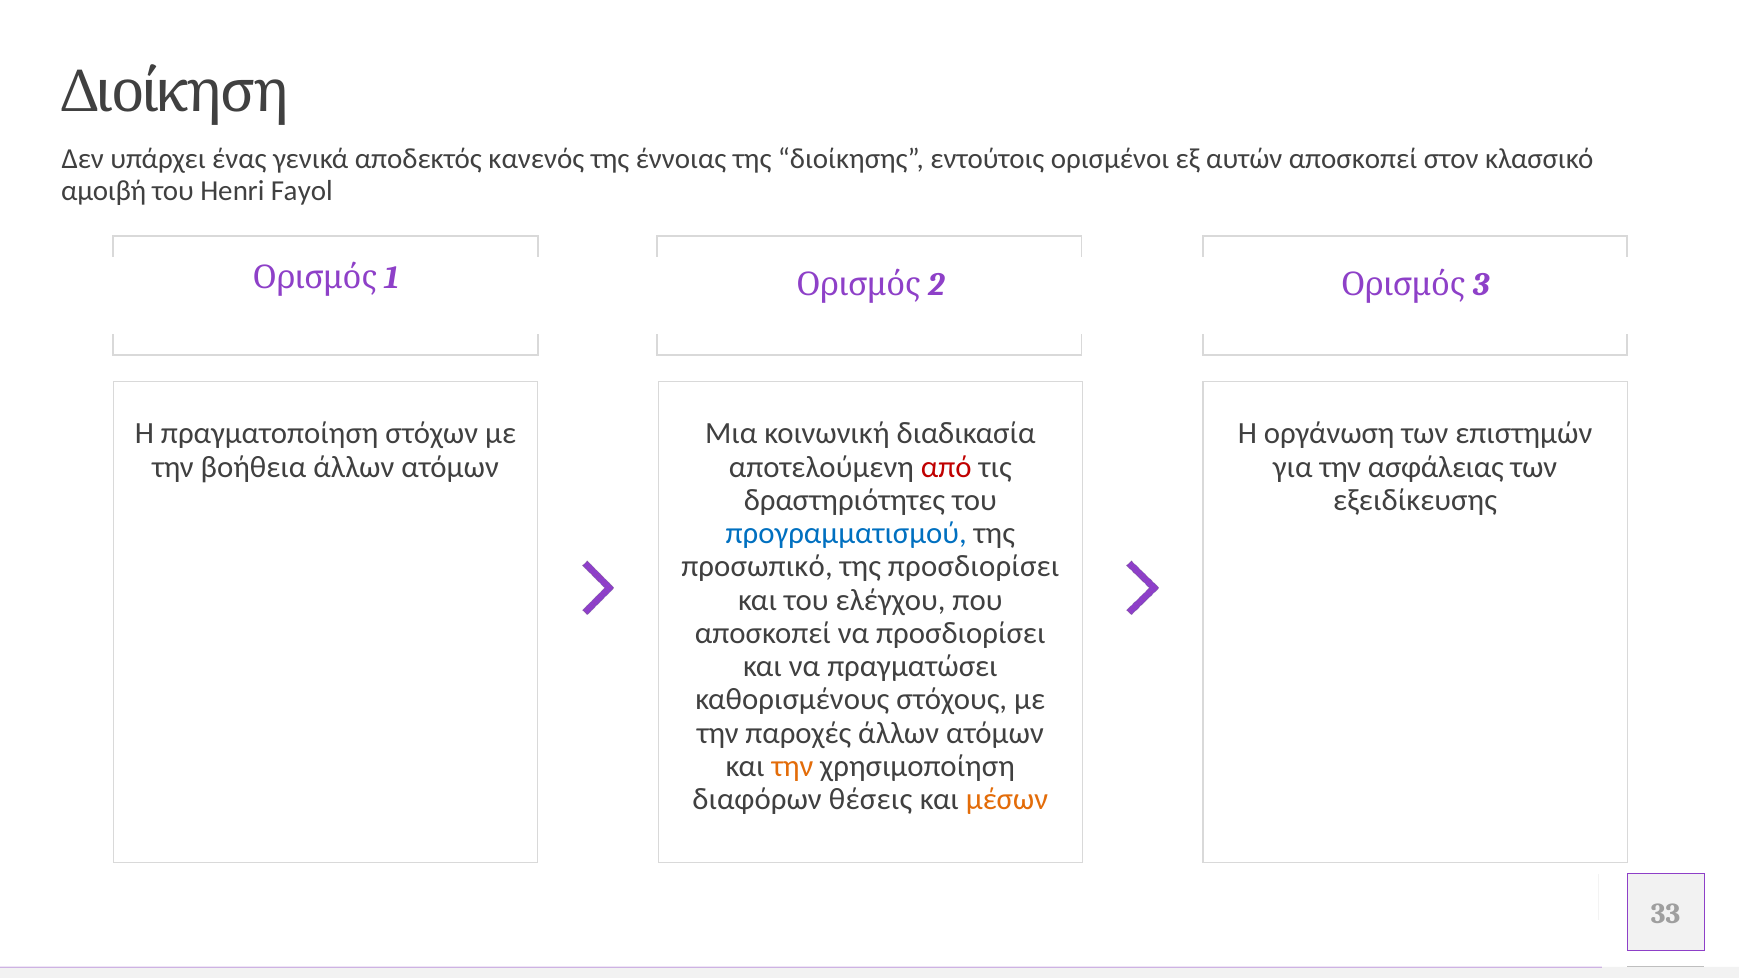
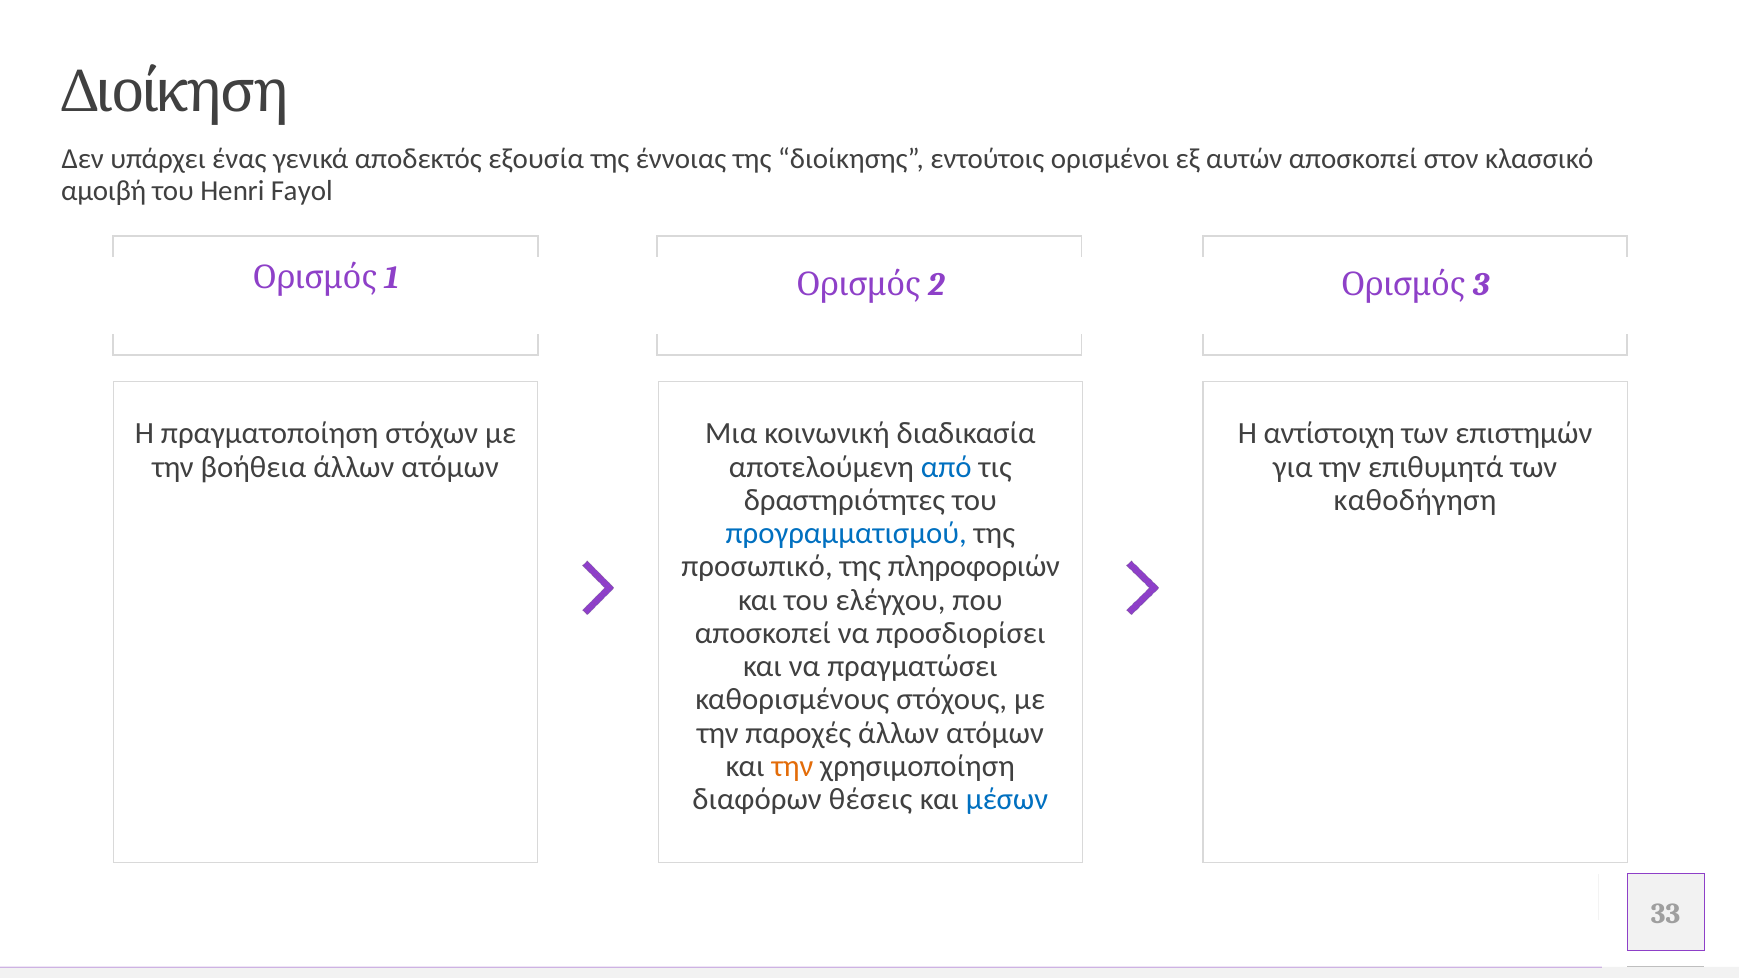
κανενός: κανενός -> εξουσία
οργάνωση: οργάνωση -> αντίστοιχη
από colour: red -> blue
ασφάλειας: ασφάλειας -> επιθυμητά
εξειδίκευσης: εξειδίκευσης -> καθοδήγηση
της προσδιορίσει: προσδιορίσει -> πληροφοριών
μέσων colour: orange -> blue
